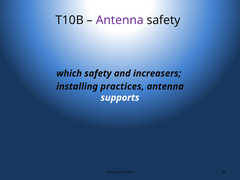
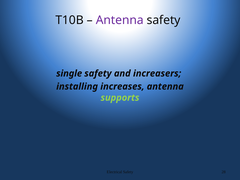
which: which -> single
practices: practices -> increases
supports colour: white -> light green
